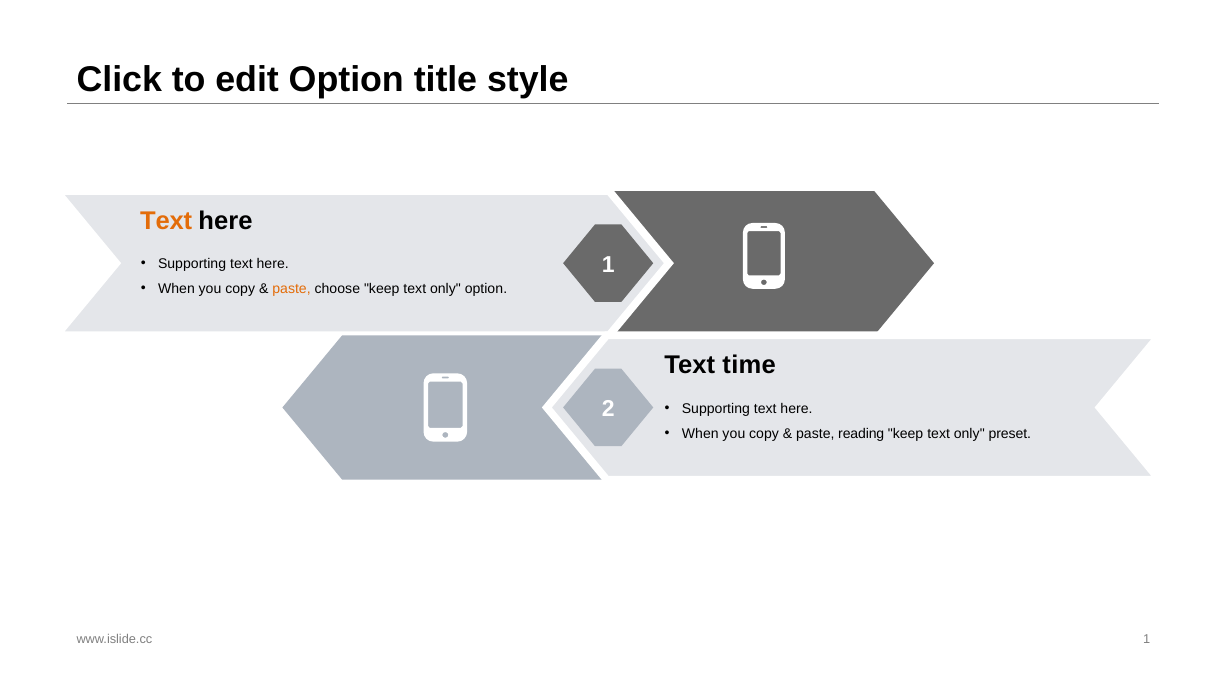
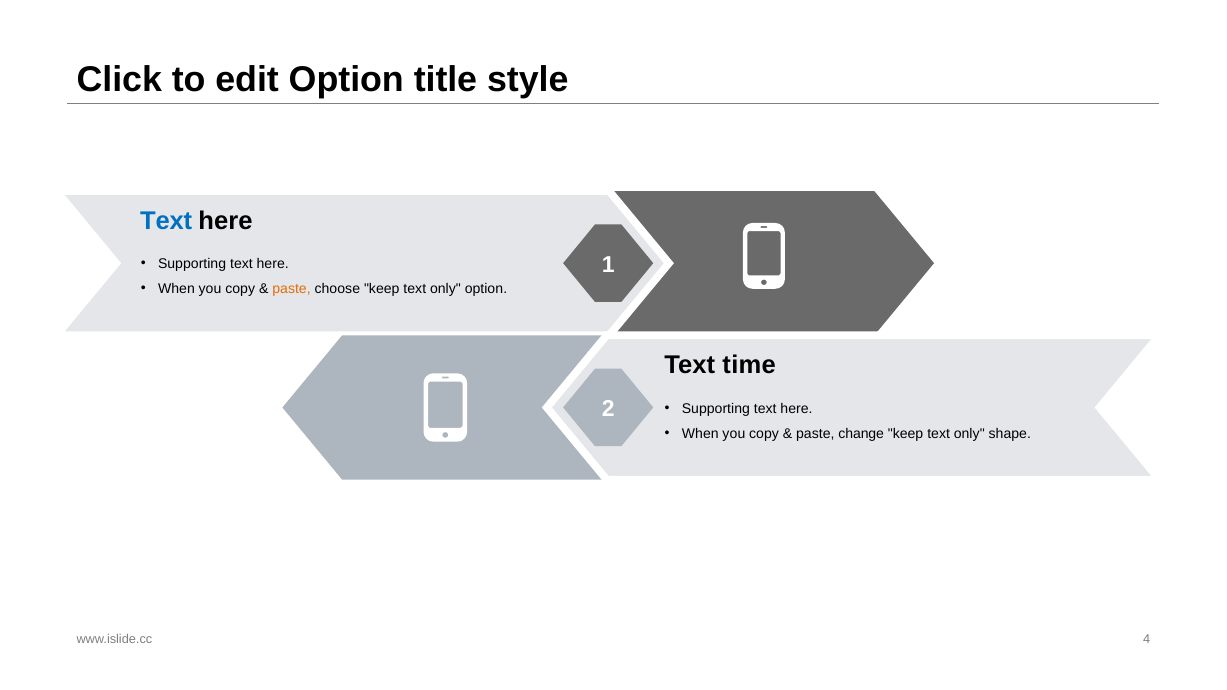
Text at (166, 221) colour: orange -> blue
reading: reading -> change
preset: preset -> shape
www.islide.cc 1: 1 -> 4
